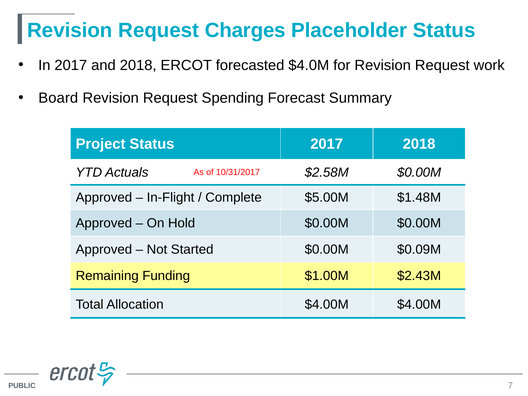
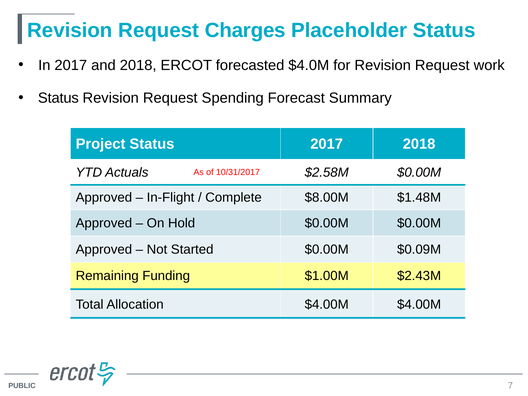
Board at (58, 98): Board -> Status
$5.00M: $5.00M -> $8.00M
